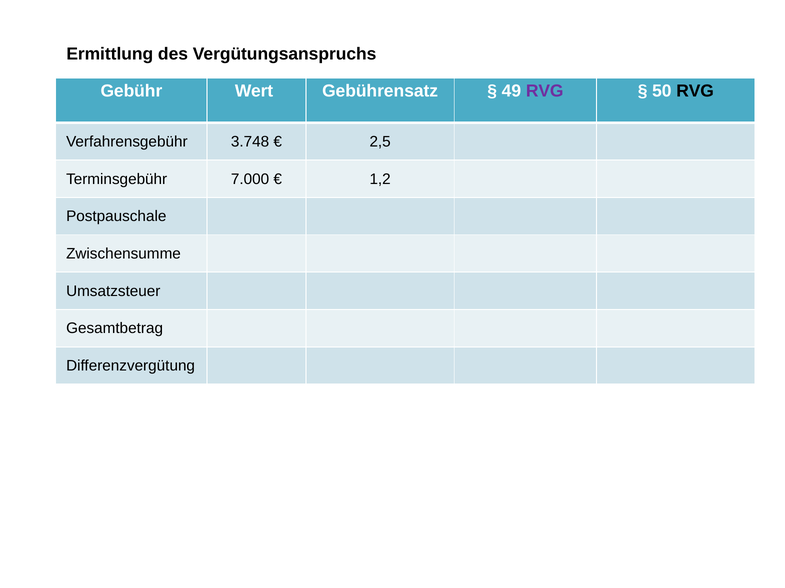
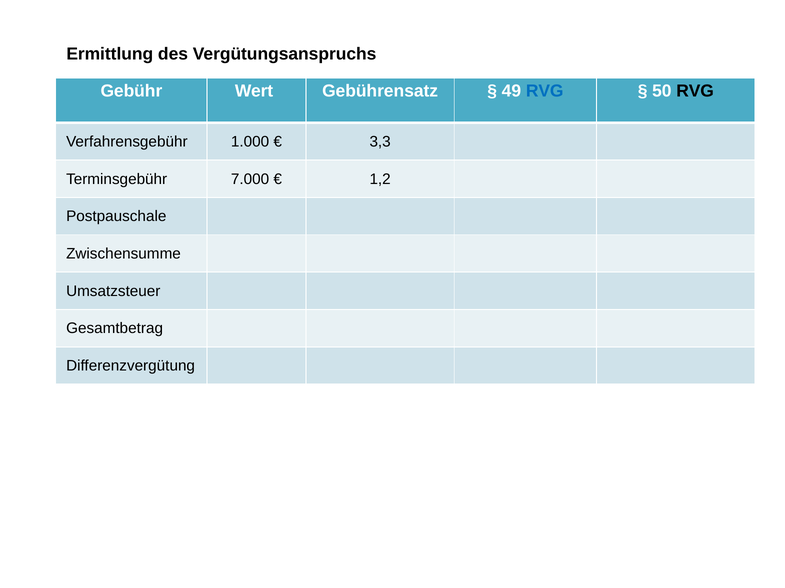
RVG at (545, 91) colour: purple -> blue
3.748: 3.748 -> 1.000
2,5: 2,5 -> 3,3
